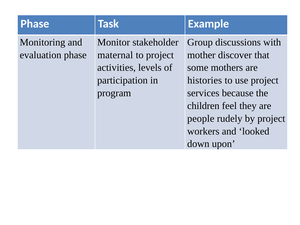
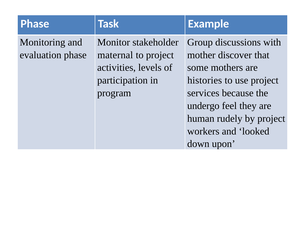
children: children -> undergo
people: people -> human
